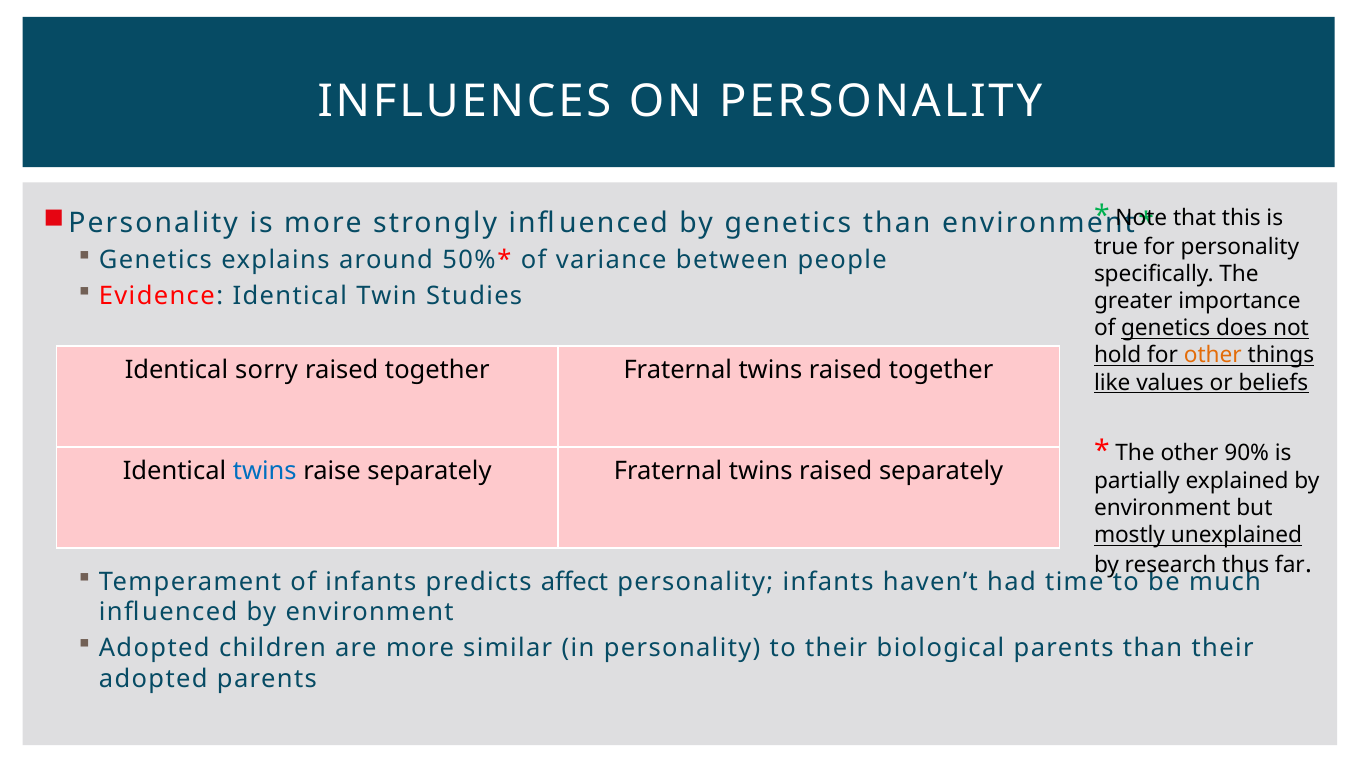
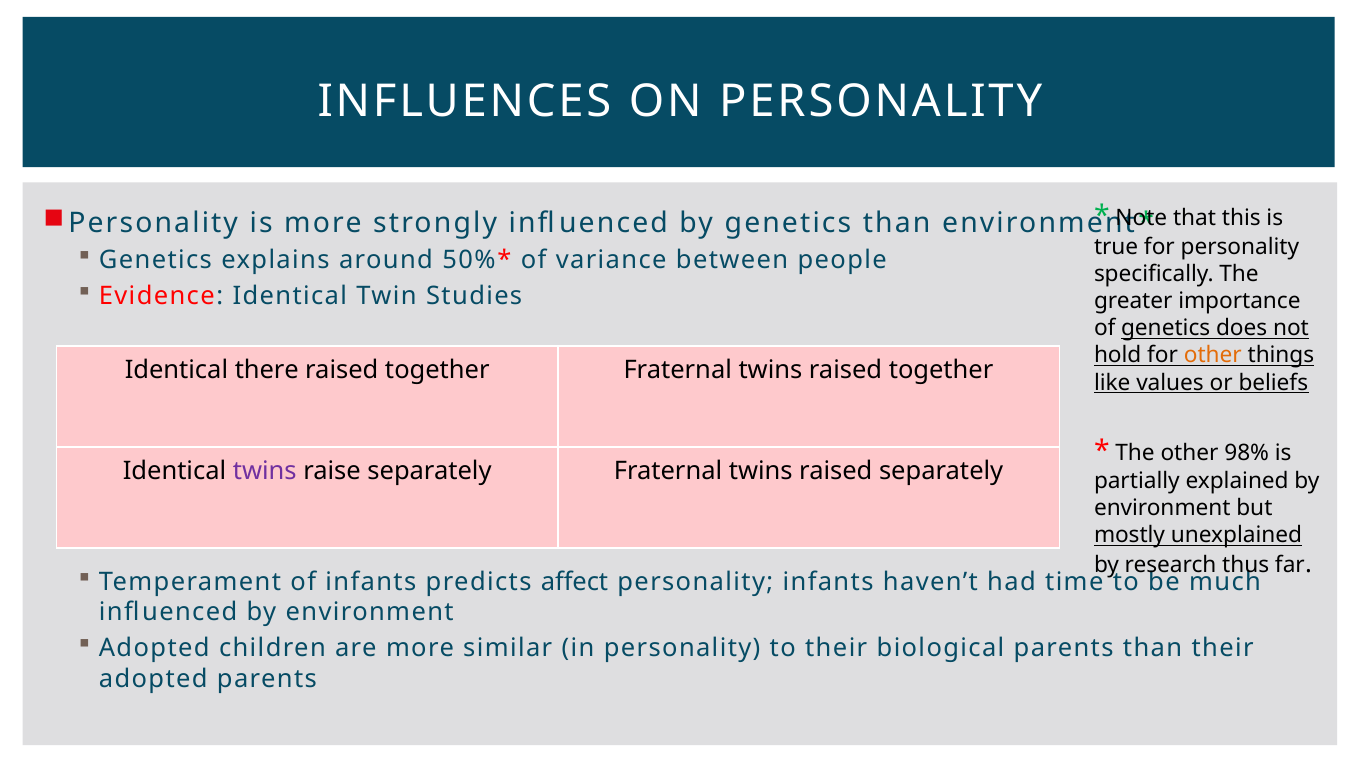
sorry: sorry -> there
90%: 90% -> 98%
twins at (265, 471) colour: blue -> purple
